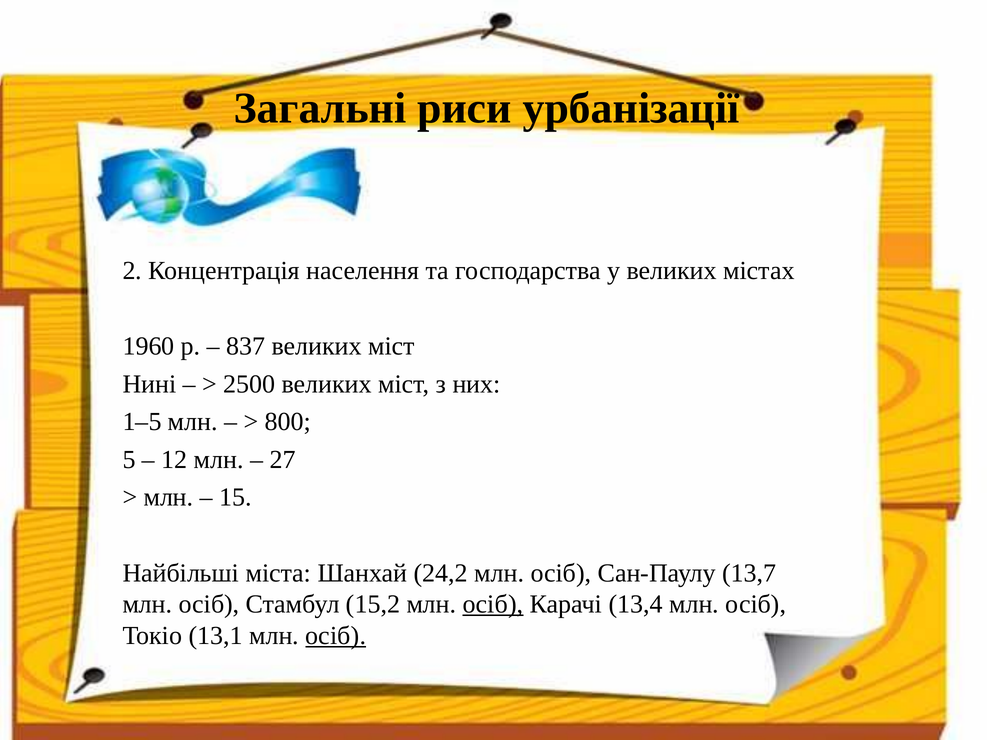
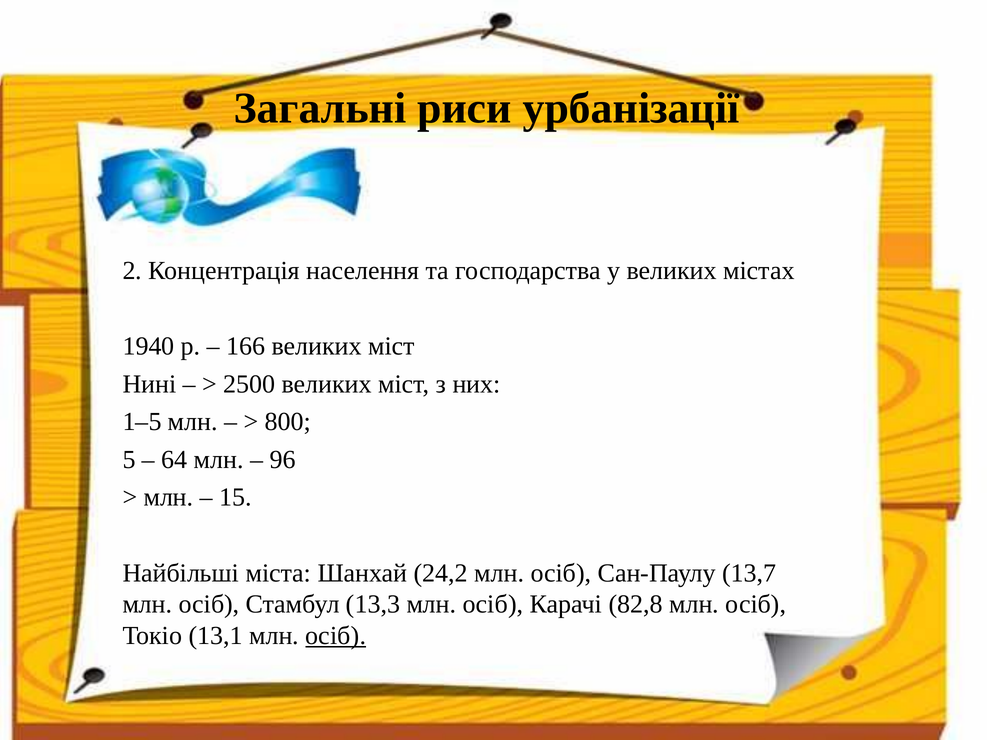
1960: 1960 -> 1940
837: 837 -> 166
12: 12 -> 64
27: 27 -> 96
15,2: 15,2 -> 13,3
осіб at (493, 604) underline: present -> none
13,4: 13,4 -> 82,8
